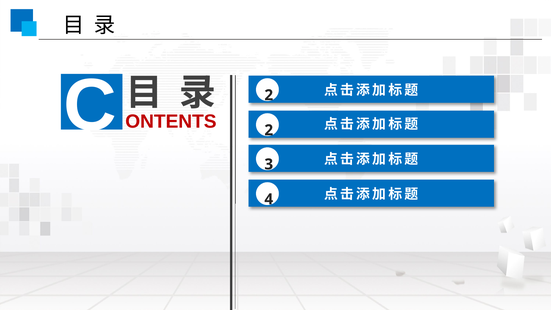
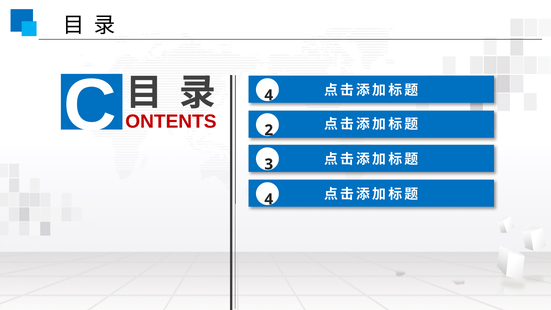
C 2: 2 -> 4
